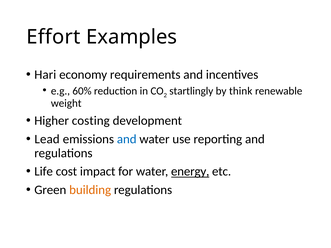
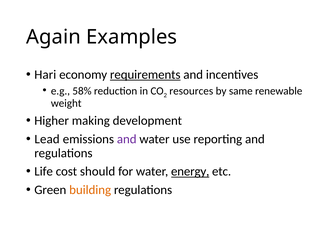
Effort: Effort -> Again
requirements underline: none -> present
60%: 60% -> 58%
startlingly: startlingly -> resources
think: think -> same
costing: costing -> making
and at (127, 139) colour: blue -> purple
impact: impact -> should
